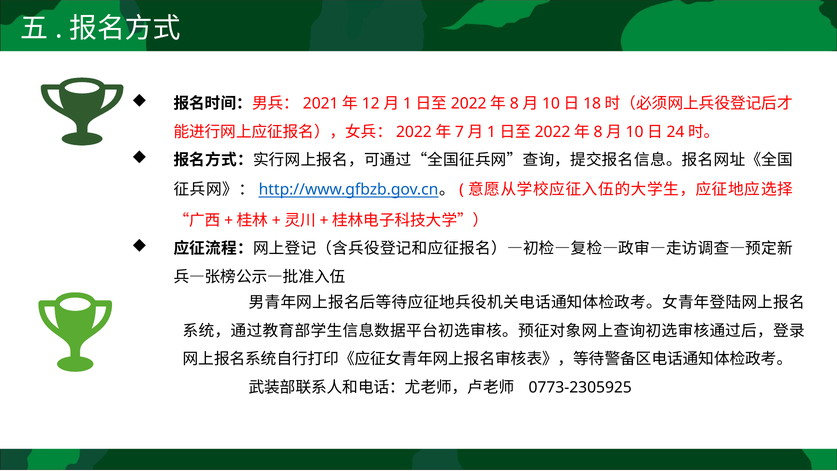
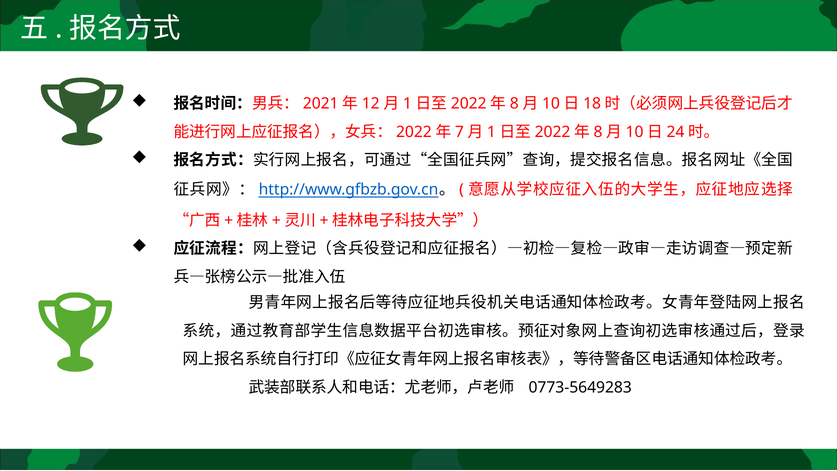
0773-2305925: 0773-2305925 -> 0773-5649283
